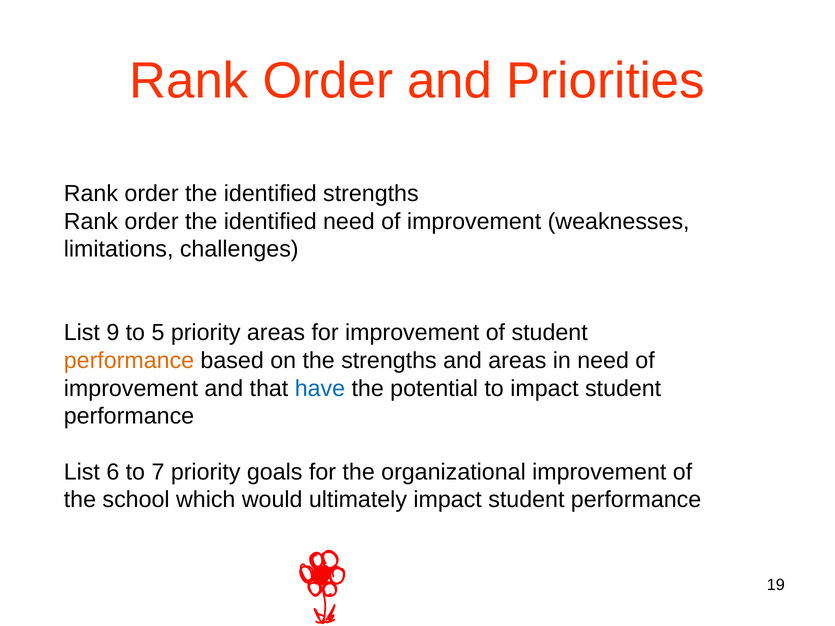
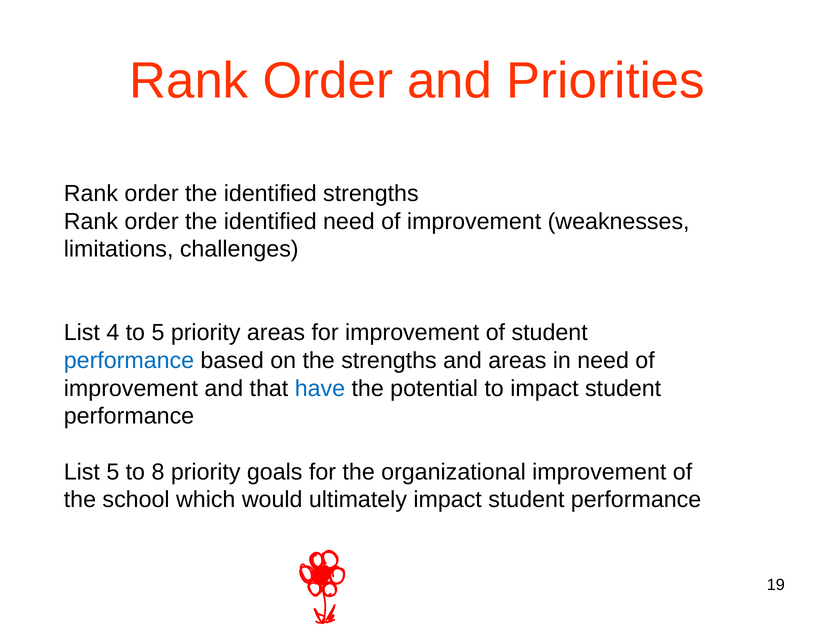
9: 9 -> 4
performance at (129, 361) colour: orange -> blue
List 6: 6 -> 5
7: 7 -> 8
